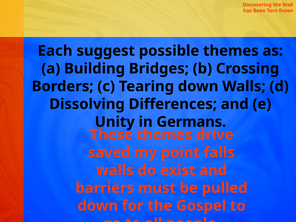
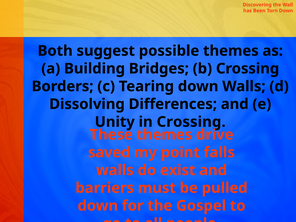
Each: Each -> Both
in Germans: Germans -> Crossing
